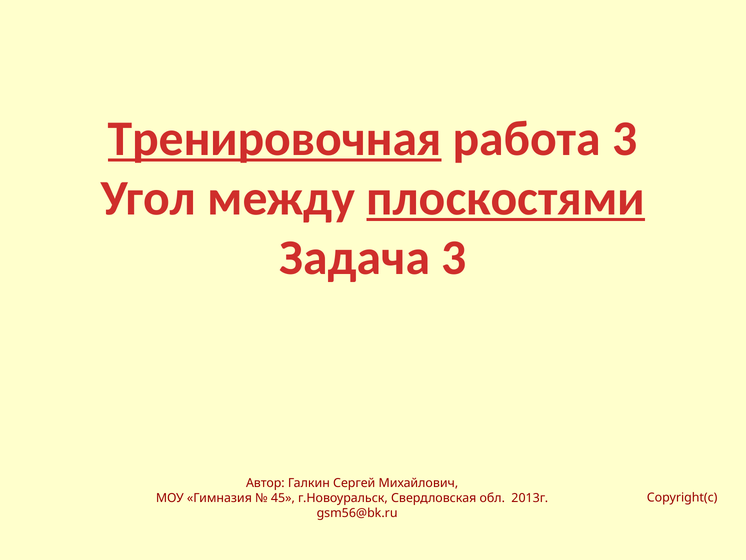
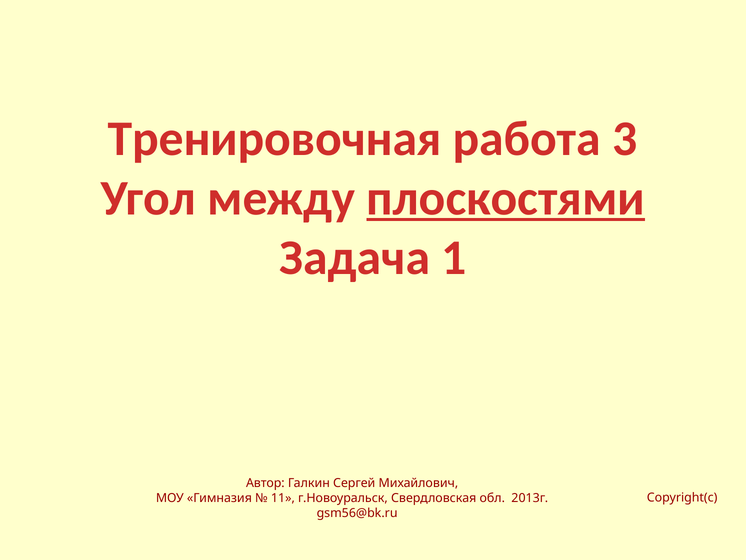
Тренировочная underline: present -> none
Задача 3: 3 -> 1
45: 45 -> 11
